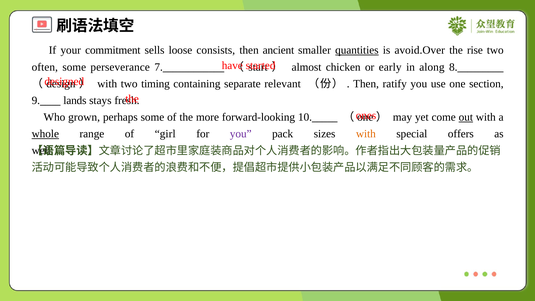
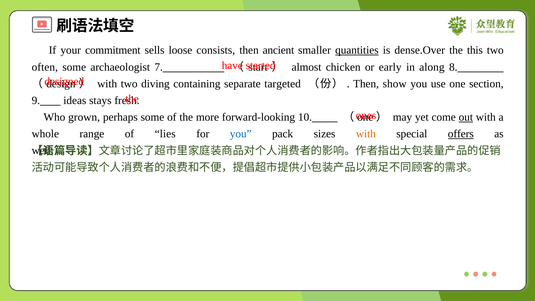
avoid.Over: avoid.Over -> dense.Over
rise: rise -> this
perseverance: perseverance -> archaeologist
timing: timing -> diving
relevant: relevant -> targeted
ratify: ratify -> show
lands: lands -> ideas
whole underline: present -> none
girl: girl -> lies
you at (241, 134) colour: purple -> blue
offers underline: none -> present
